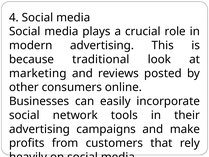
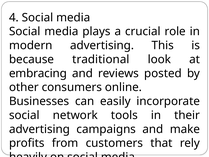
marketing: marketing -> embracing
